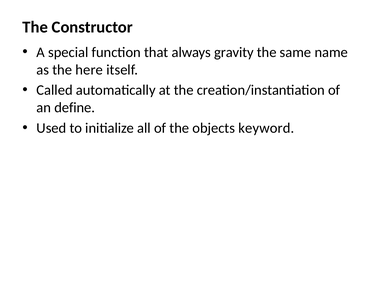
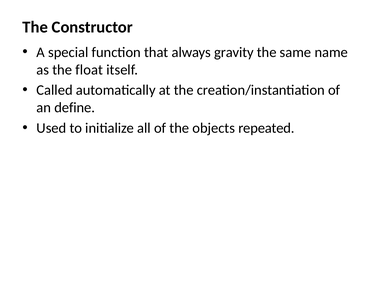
here: here -> float
keyword: keyword -> repeated
